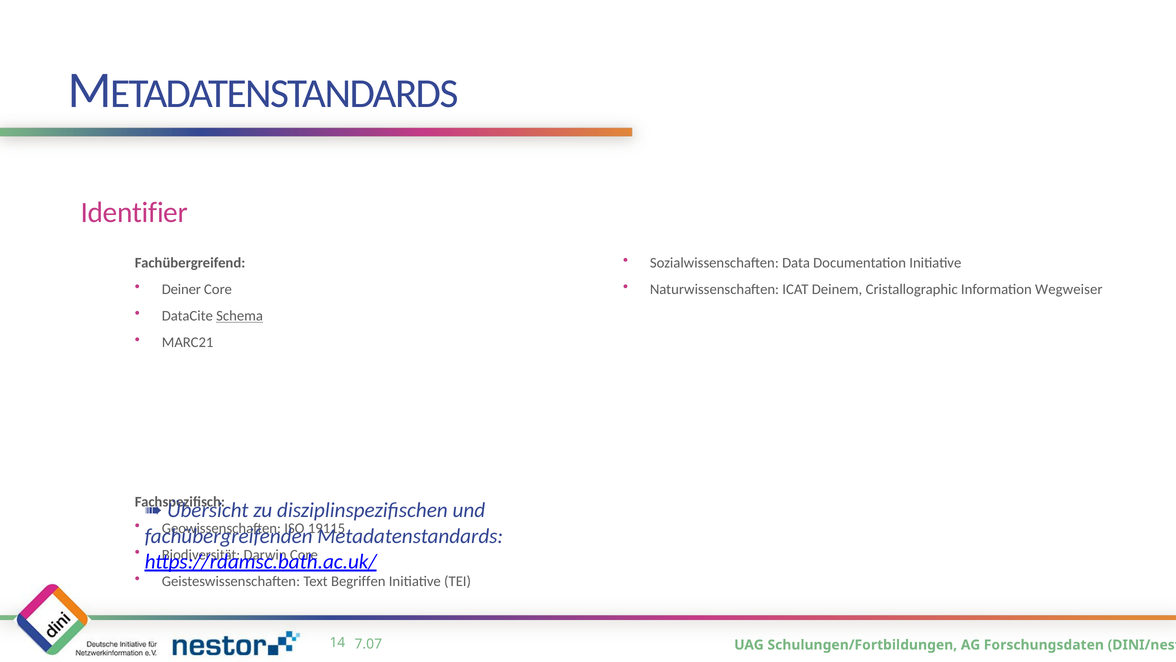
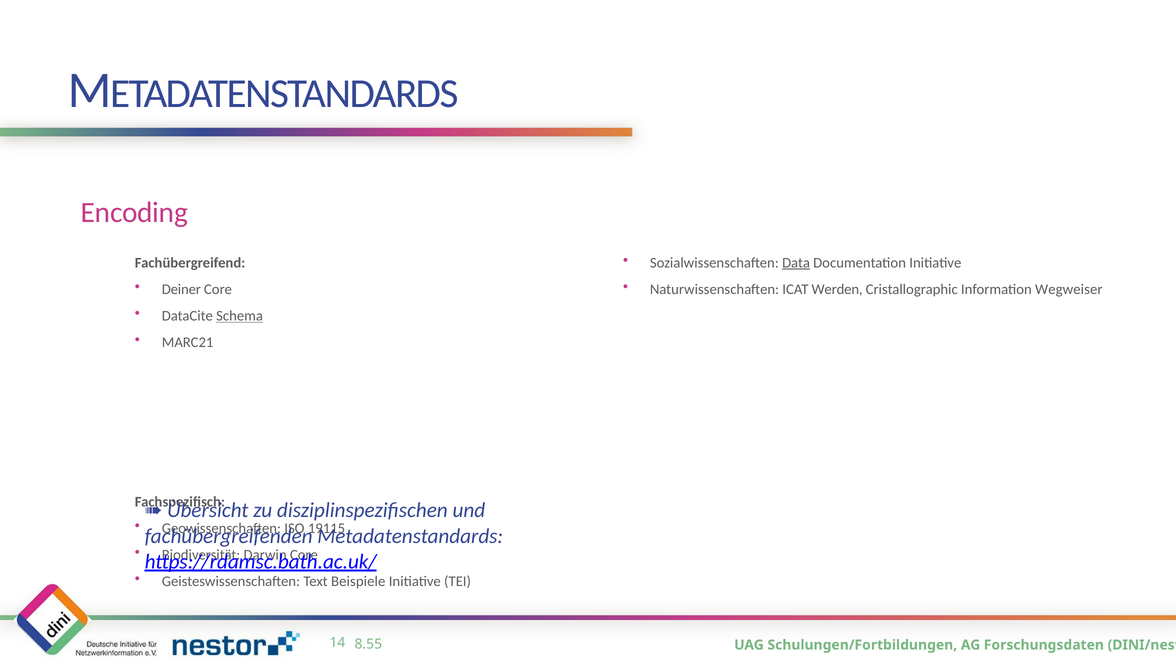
Identifier: Identifier -> Encoding
Data underline: none -> present
Deinem: Deinem -> Werden
Begriffen: Begriffen -> Beispiele
7.07: 7.07 -> 8.55
